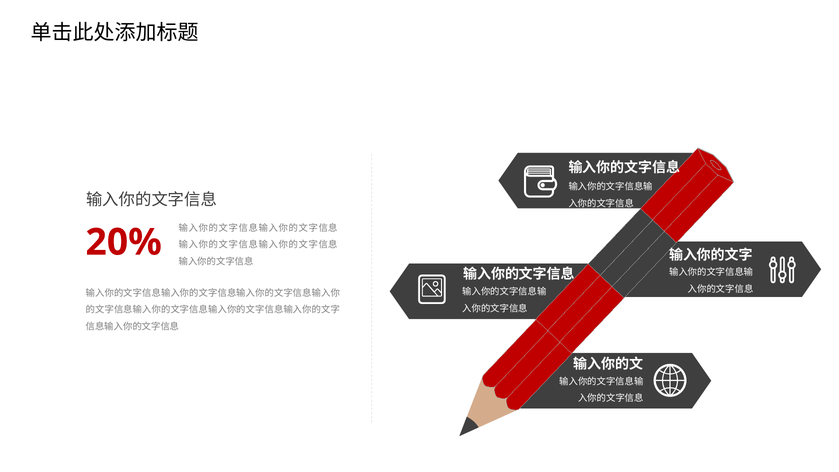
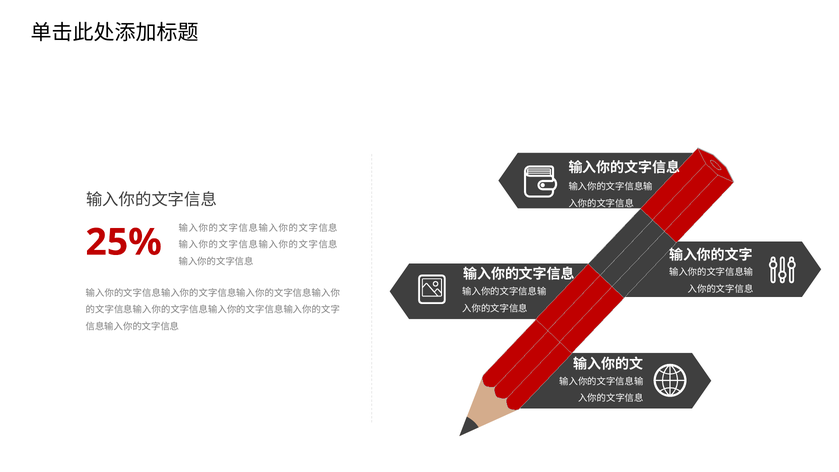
20%: 20% -> 25%
